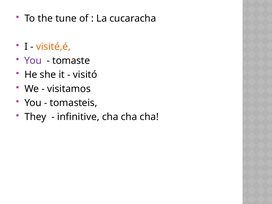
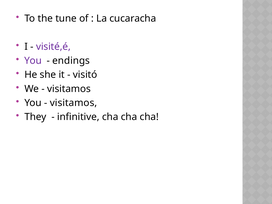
visité,é colour: orange -> purple
tomaste: tomaste -> endings
tomasteis at (74, 103): tomasteis -> visitamos
